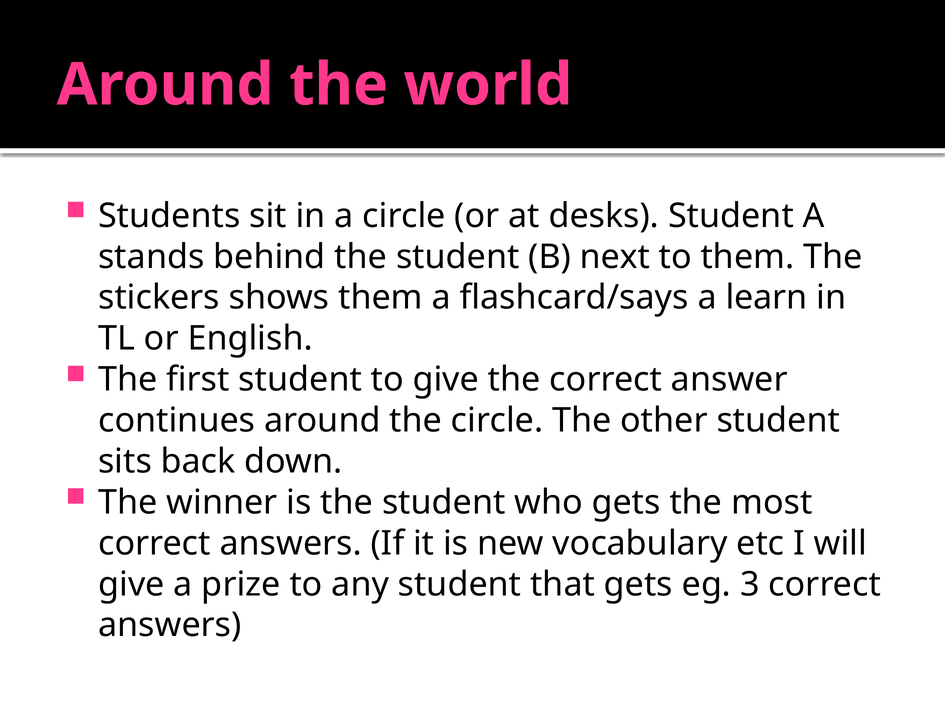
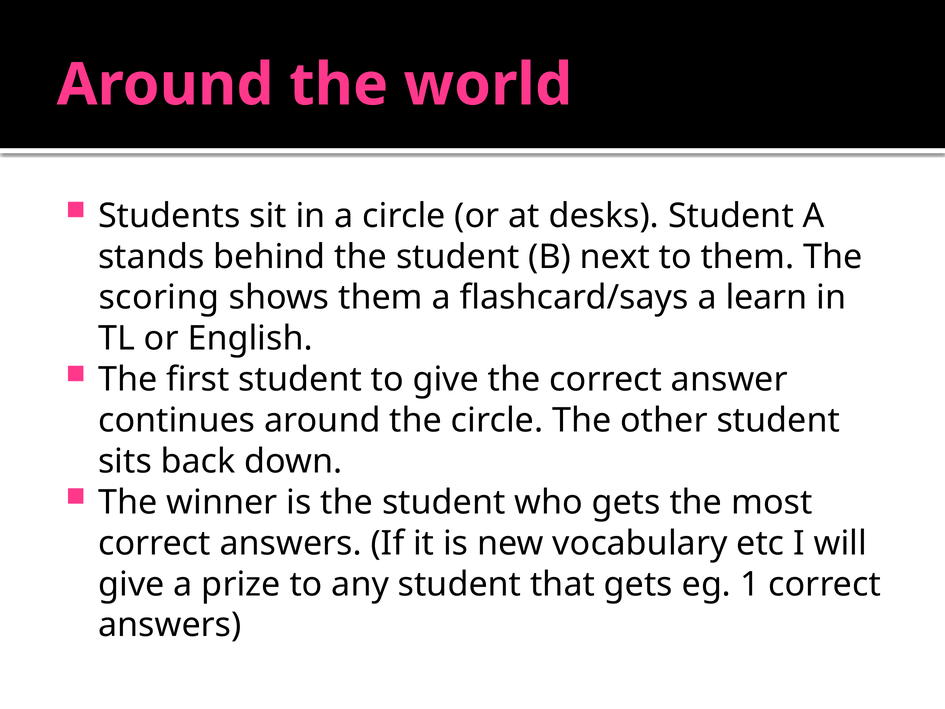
stickers: stickers -> scoring
3: 3 -> 1
